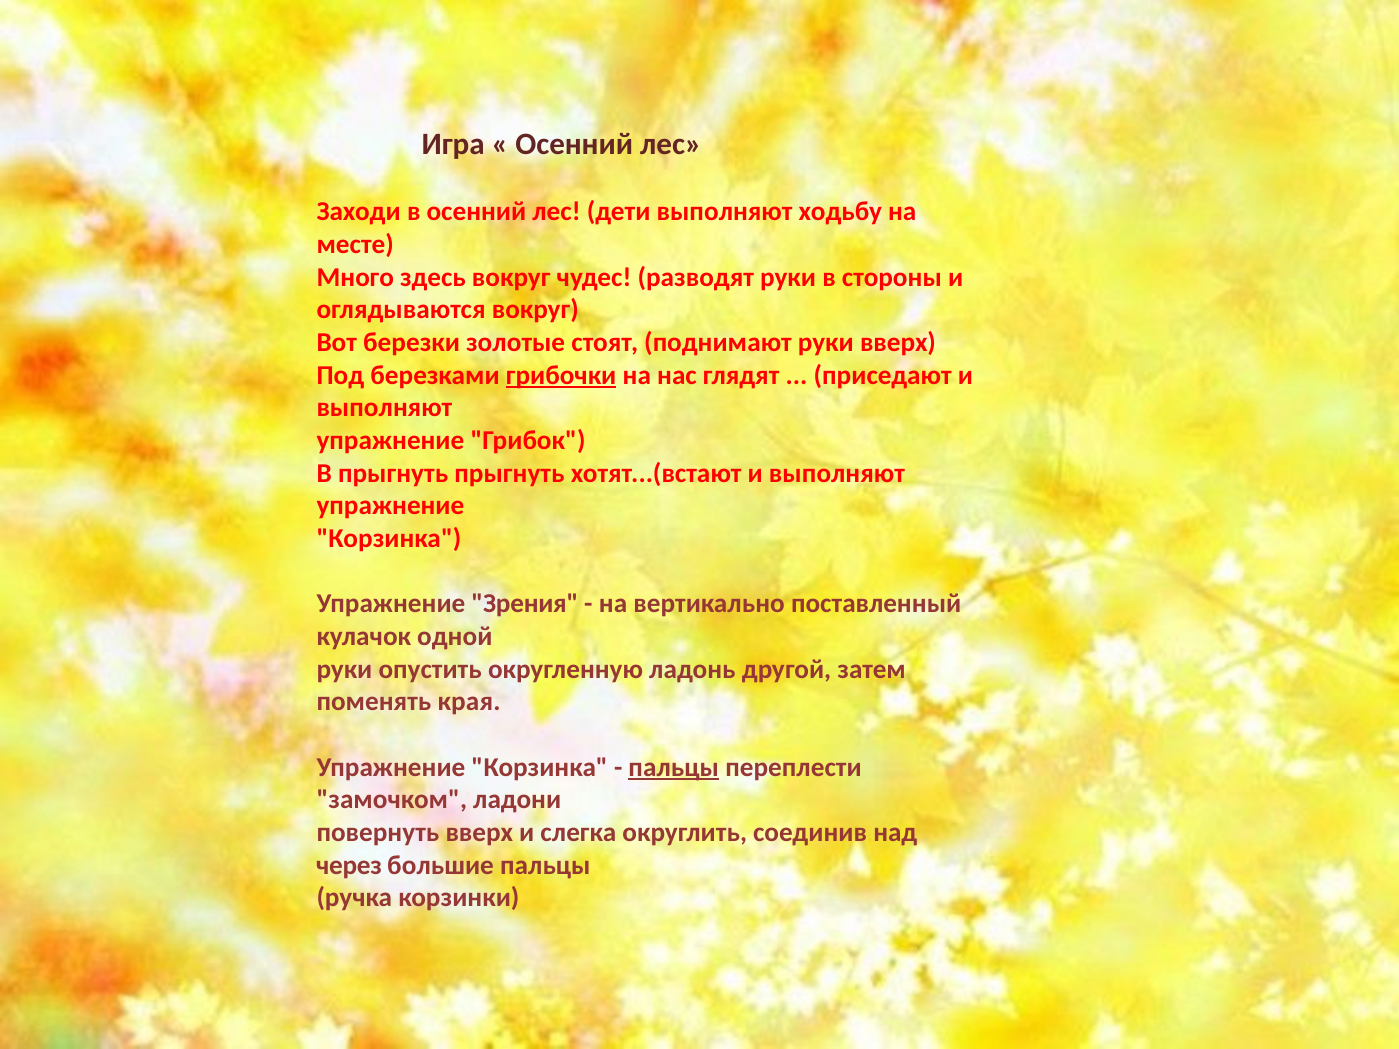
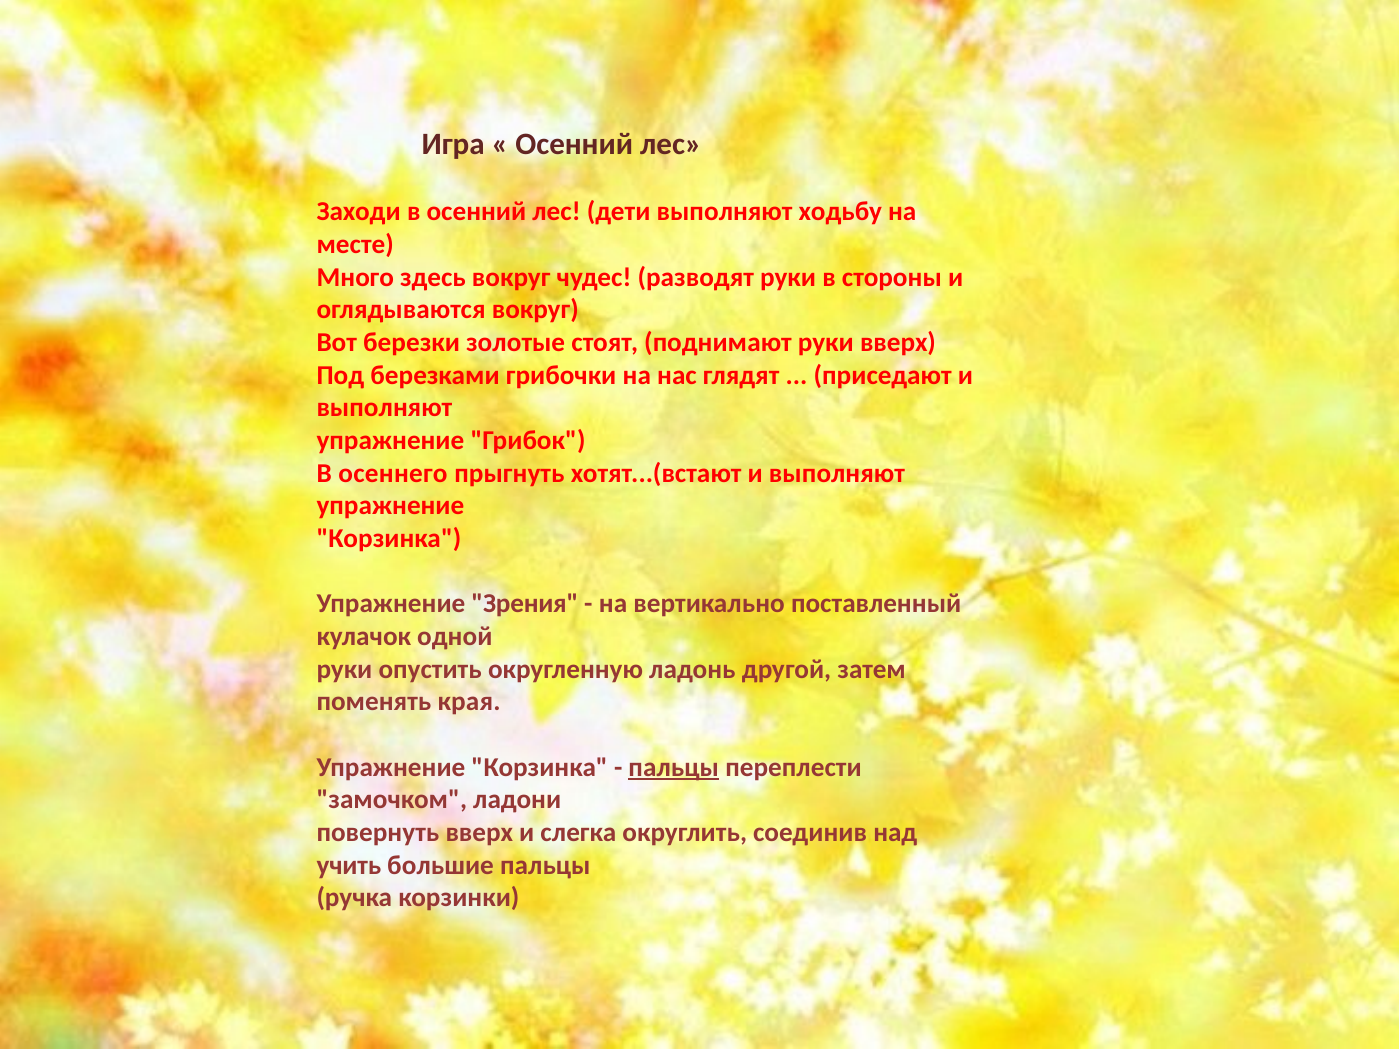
грибочки underline: present -> none
В прыгнуть: прыгнуть -> осеннего
через: через -> учить
